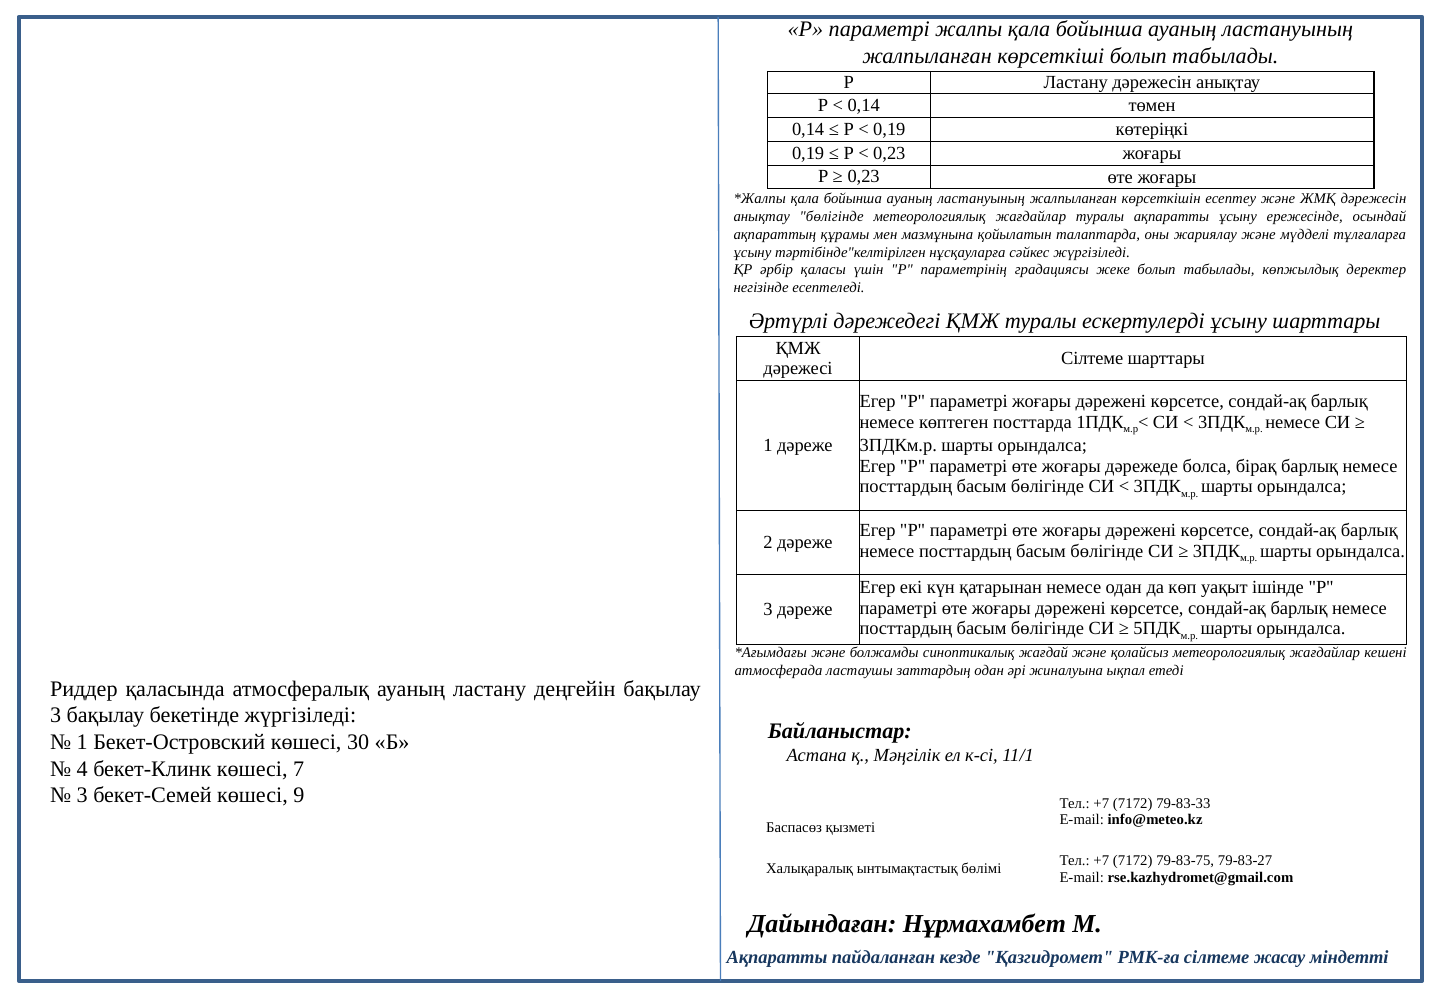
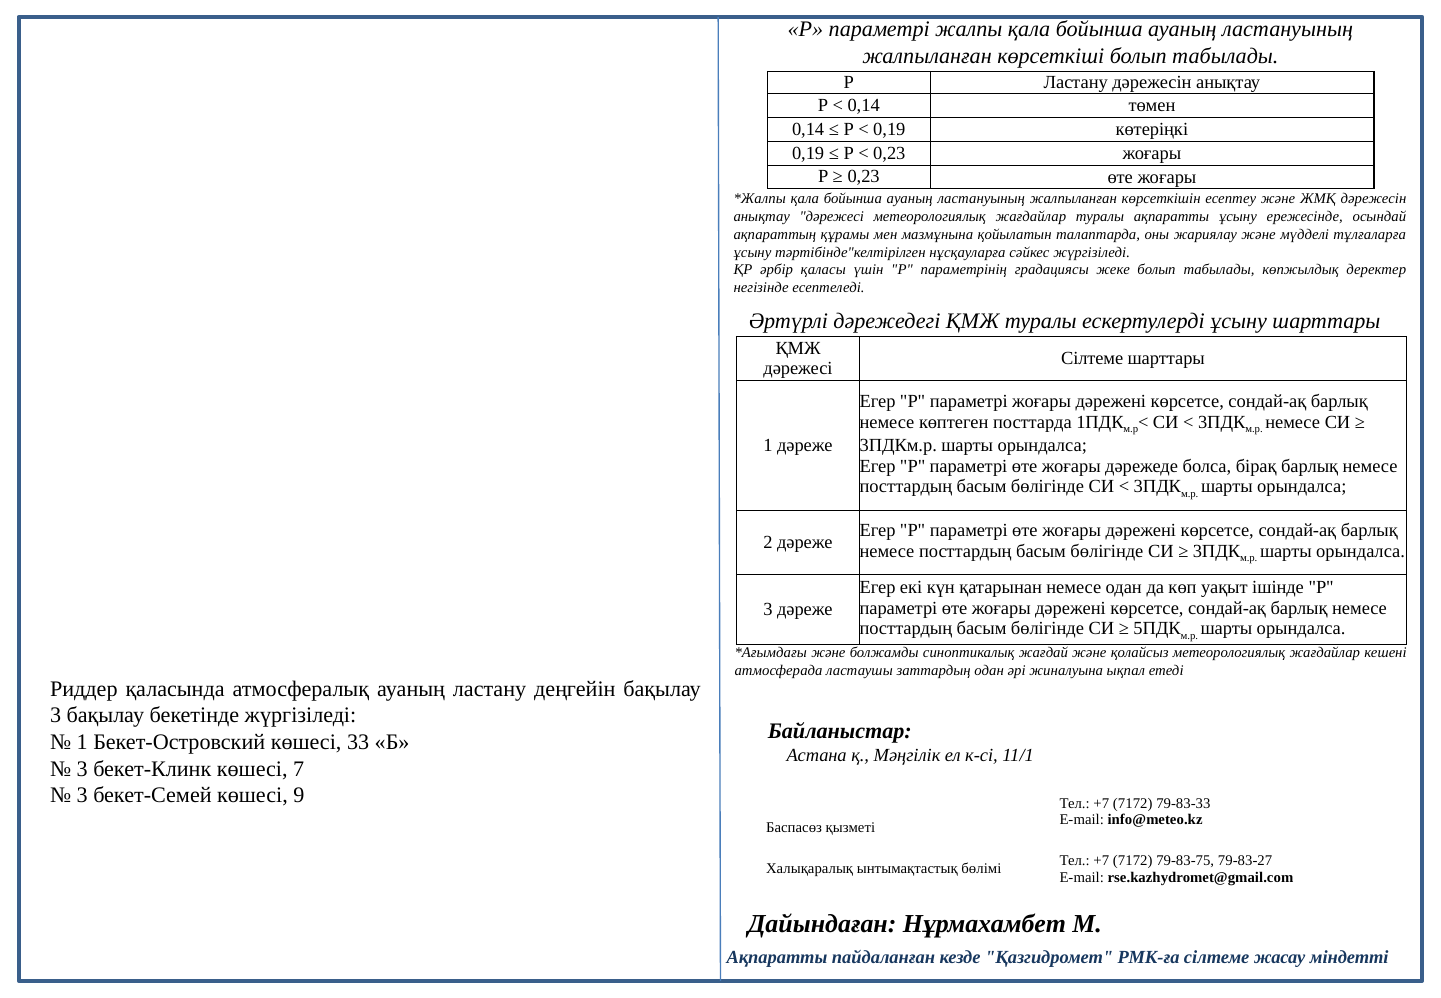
анықтау бөлігінде: бөлігінде -> дәрежесі
30: 30 -> 33
4 at (82, 768): 4 -> 3
